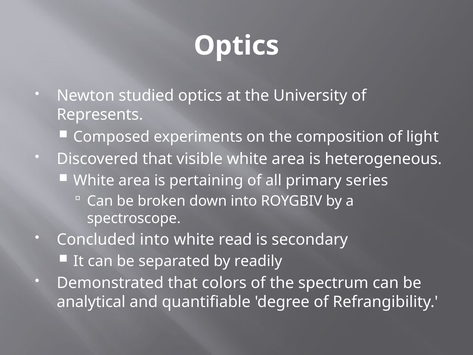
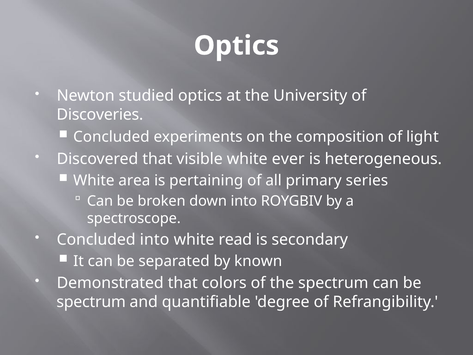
Represents: Represents -> Discoveries
Composed at (111, 137): Composed -> Concluded
visible white area: area -> ever
readily: readily -> known
analytical at (91, 302): analytical -> spectrum
